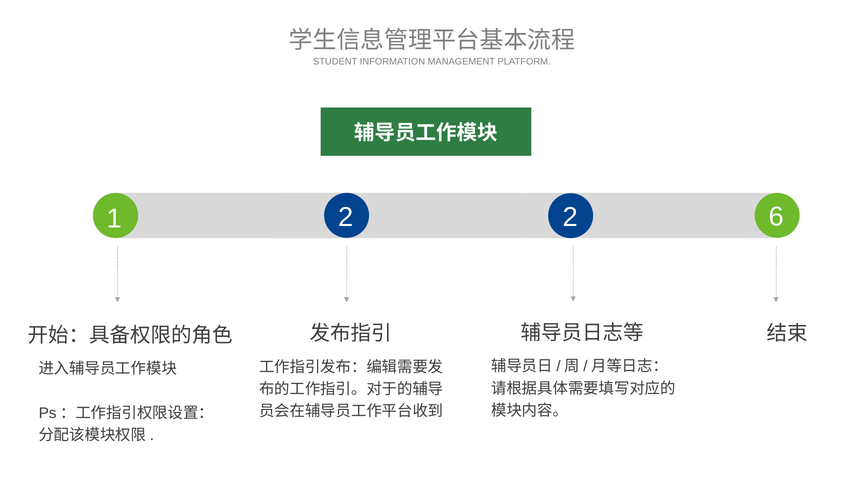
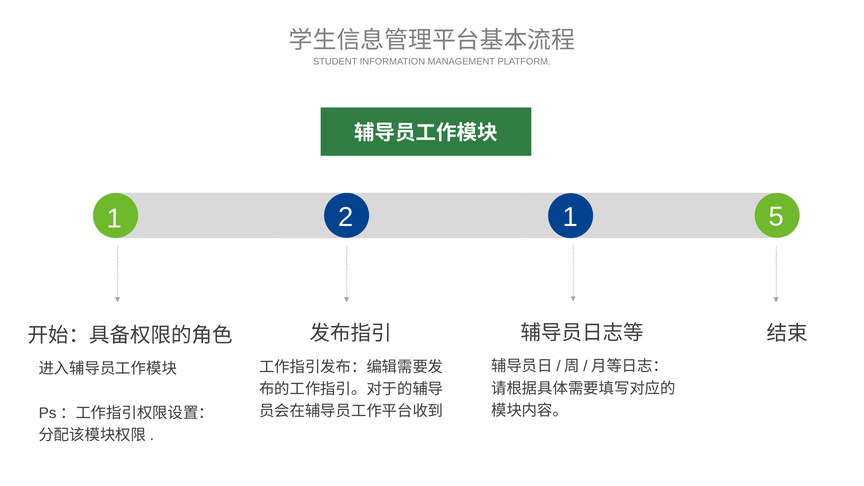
2 2: 2 -> 1
6: 6 -> 5
